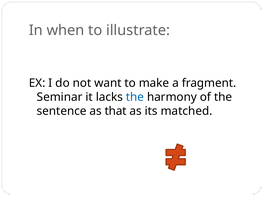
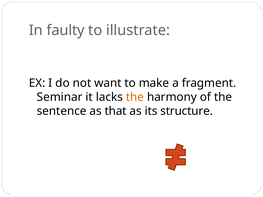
when: when -> faulty
the at (135, 97) colour: blue -> orange
matched: matched -> structure
